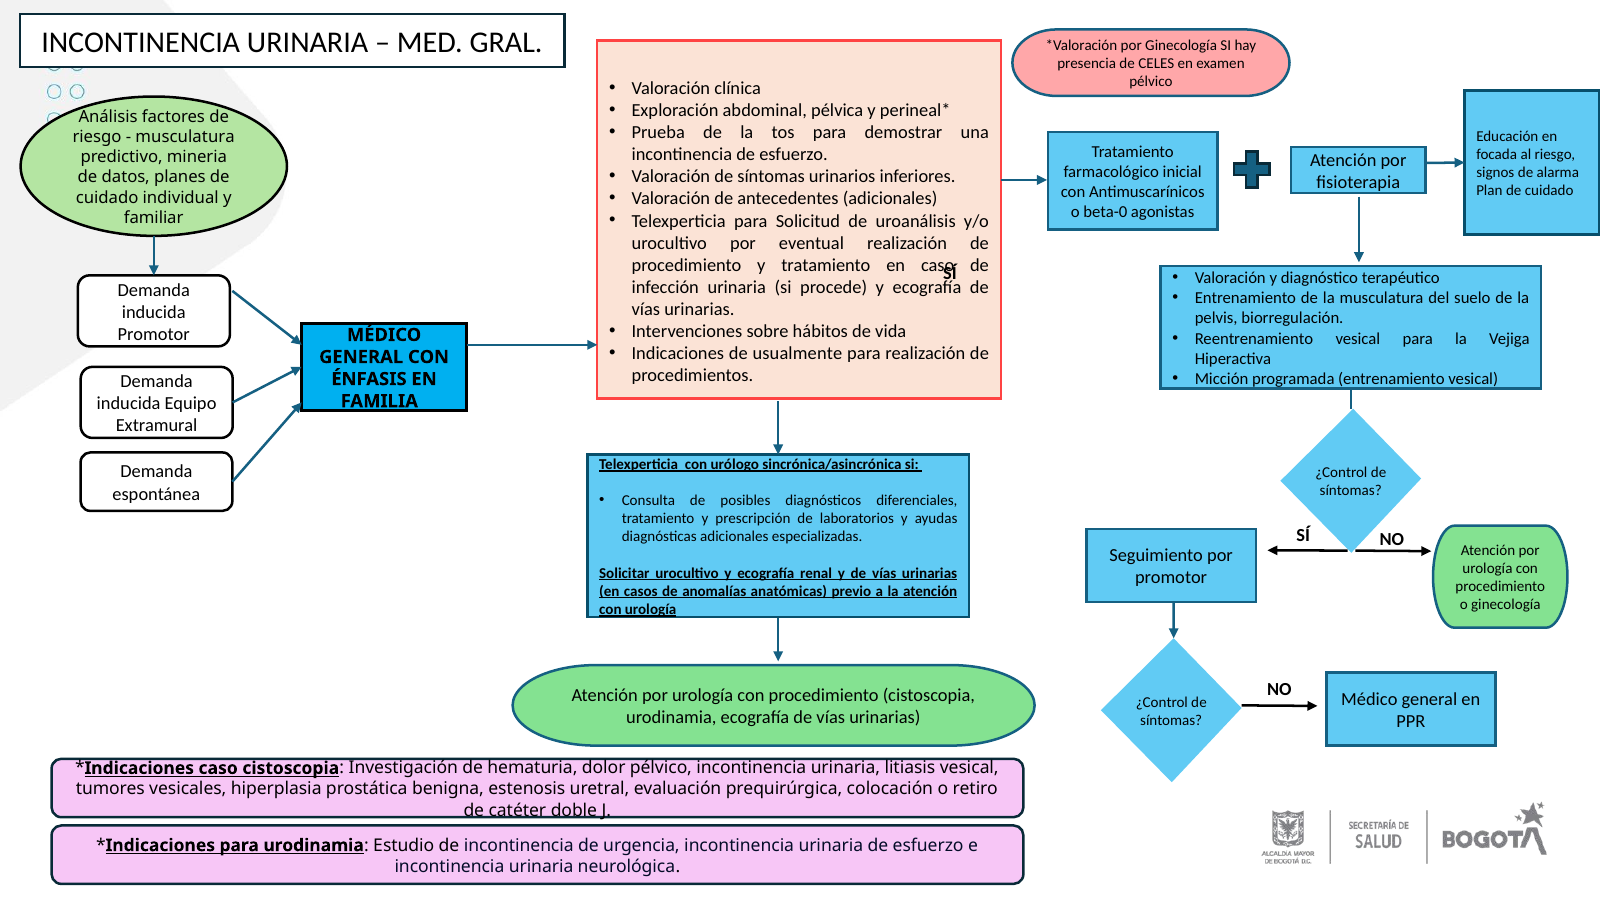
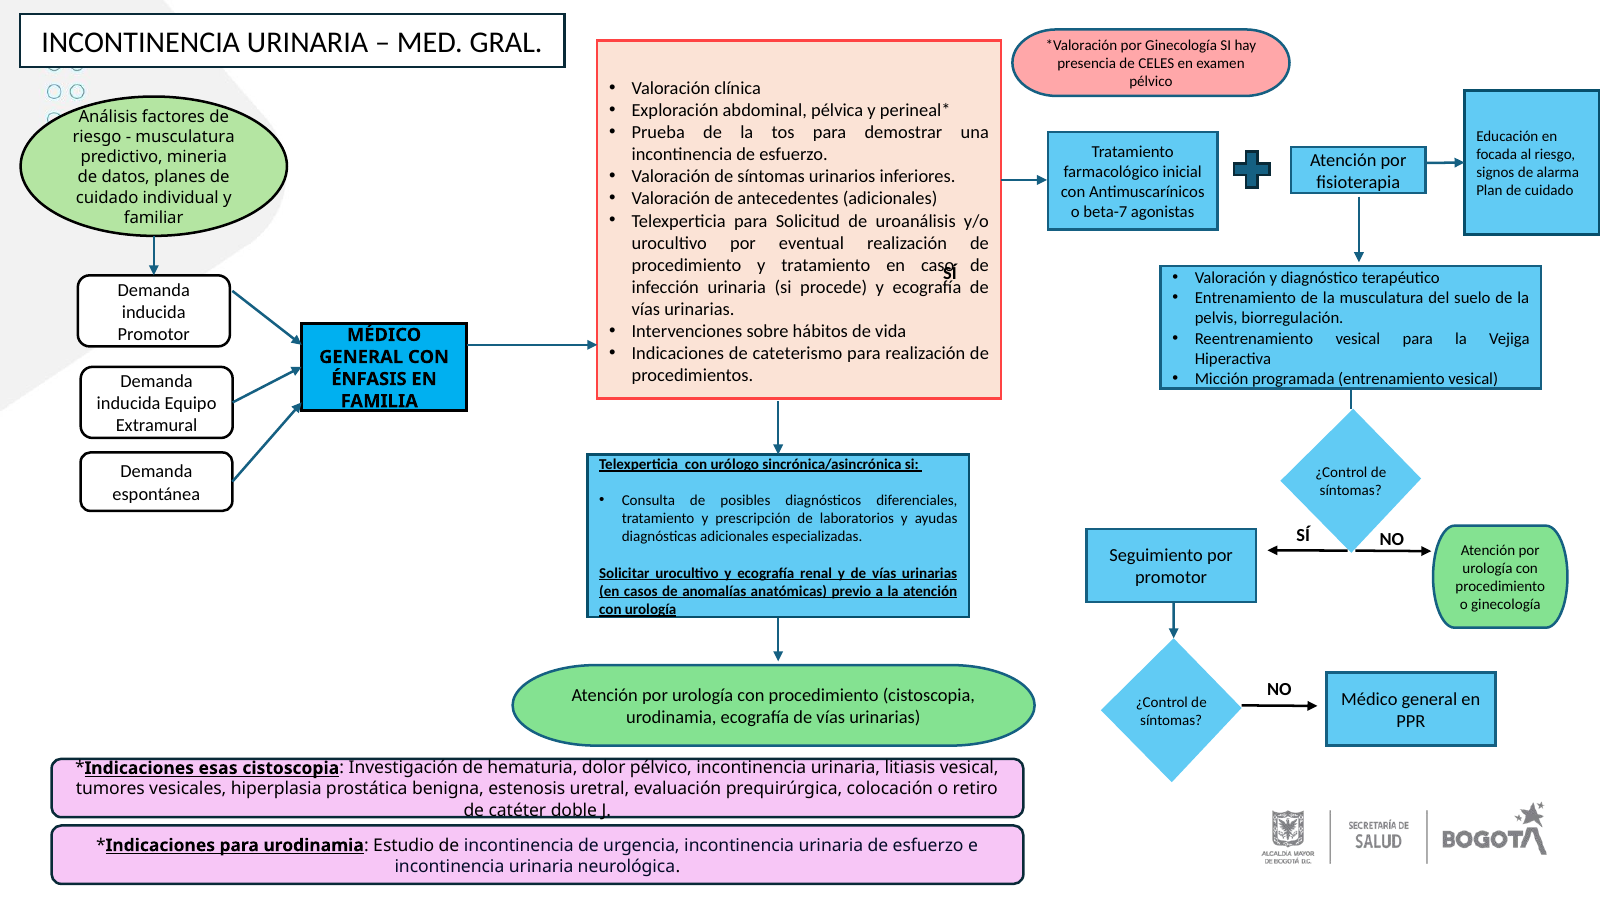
beta-0: beta-0 -> beta-7
usualmente: usualmente -> cateterismo
caso at (218, 768): caso -> esas
